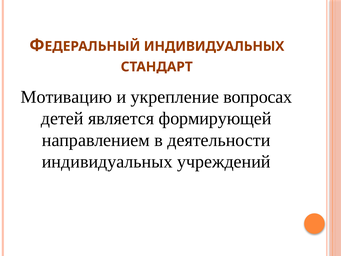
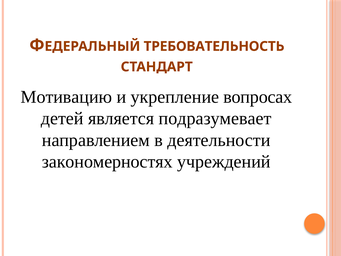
ИНДИВИДУАЛЬНЫХ at (214, 46): ИНДИВИДУАЛЬНЫХ -> ТРЕБОВАТЕЛЬНОСТЬ
формирующей: формирующей -> подразумевает
индивидуальных at (107, 162): индивидуальных -> закономерностях
